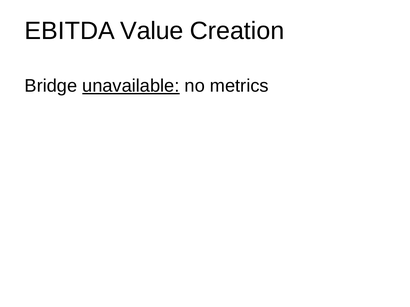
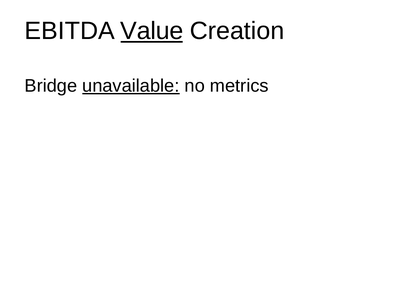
Value underline: none -> present
